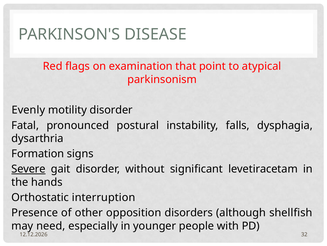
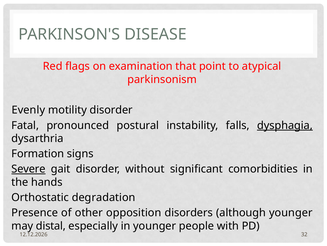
dysphagia underline: none -> present
levetiracetam: levetiracetam -> comorbidities
interruption: interruption -> degradation
although shellfish: shellfish -> younger
need: need -> distal
